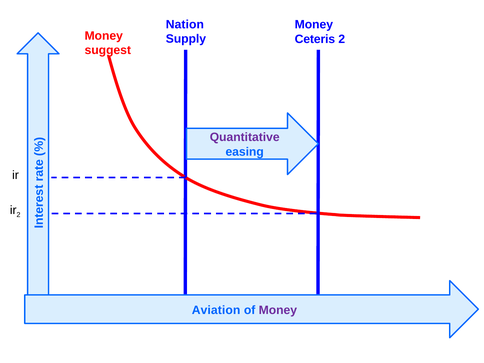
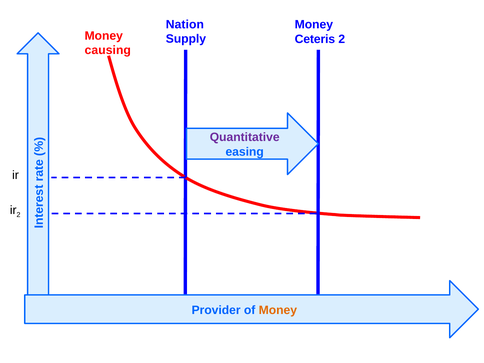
suggest: suggest -> causing
Aviation: Aviation -> Provider
Money at (278, 310) colour: purple -> orange
